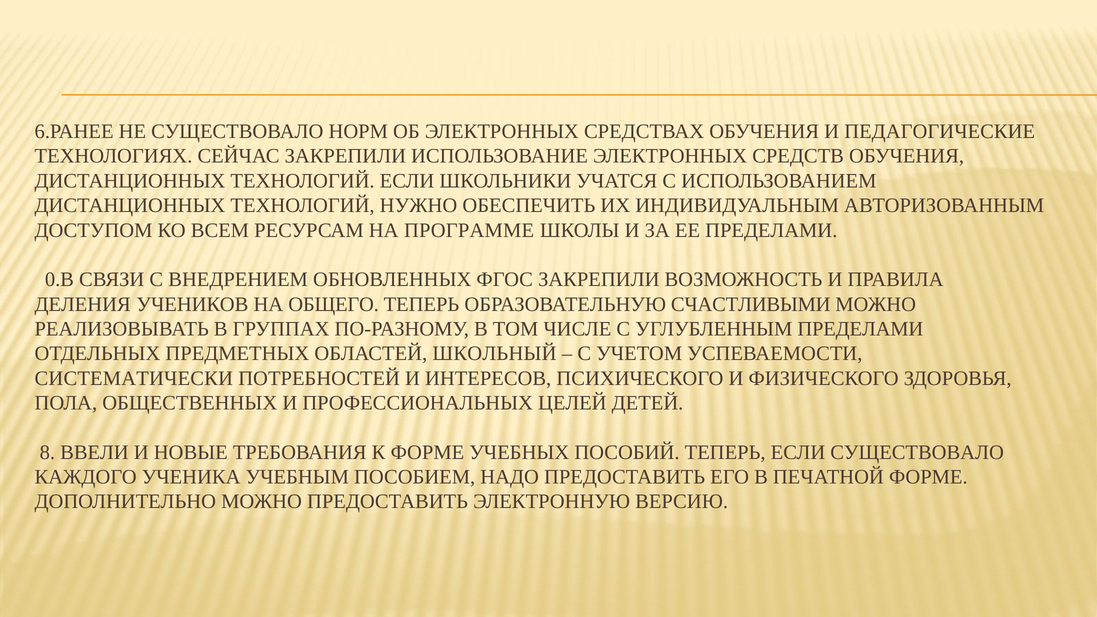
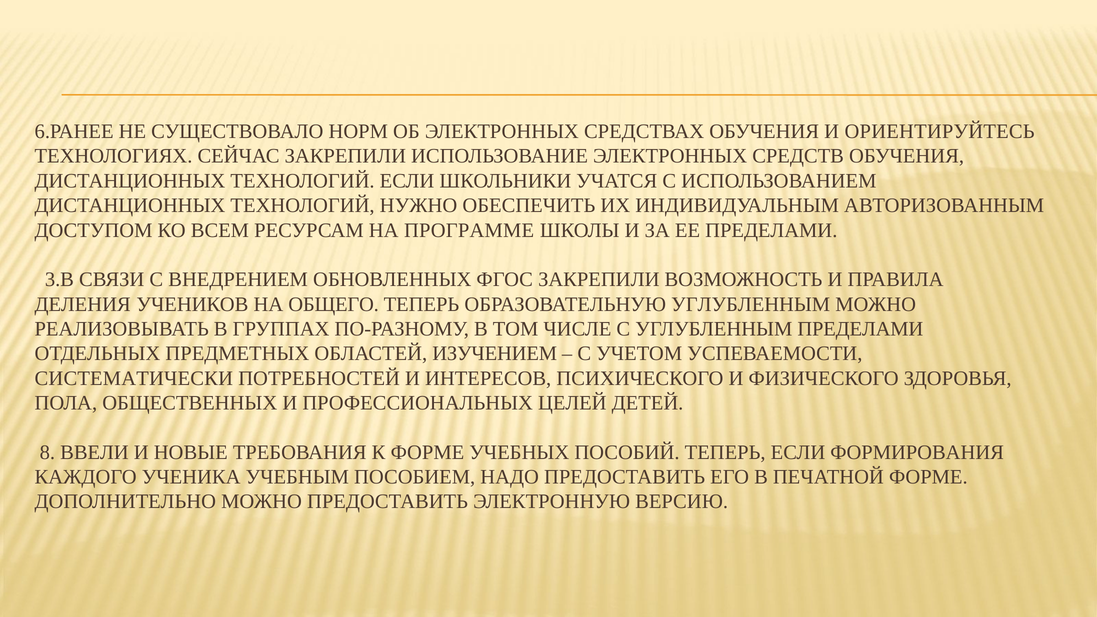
ПЕДАГОГИЧЕСКИЕ: ПЕДАГОГИЧЕСКИЕ -> ОРИЕНТИРУЙТЕСЬ
0.В: 0.В -> 3.В
ОБРАЗОВАТЕЛЬНУЮ СЧАСТЛИВЫМИ: СЧАСТЛИВЫМИ -> УГЛУБЛЕННЫМ
ШКОЛЬНЫЙ: ШКОЛЬНЫЙ -> ИЗУЧЕНИЕМ
ЕСЛИ СУЩЕСТВОВАЛО: СУЩЕСТВОВАЛО -> ФОРМИРОВАНИЯ
